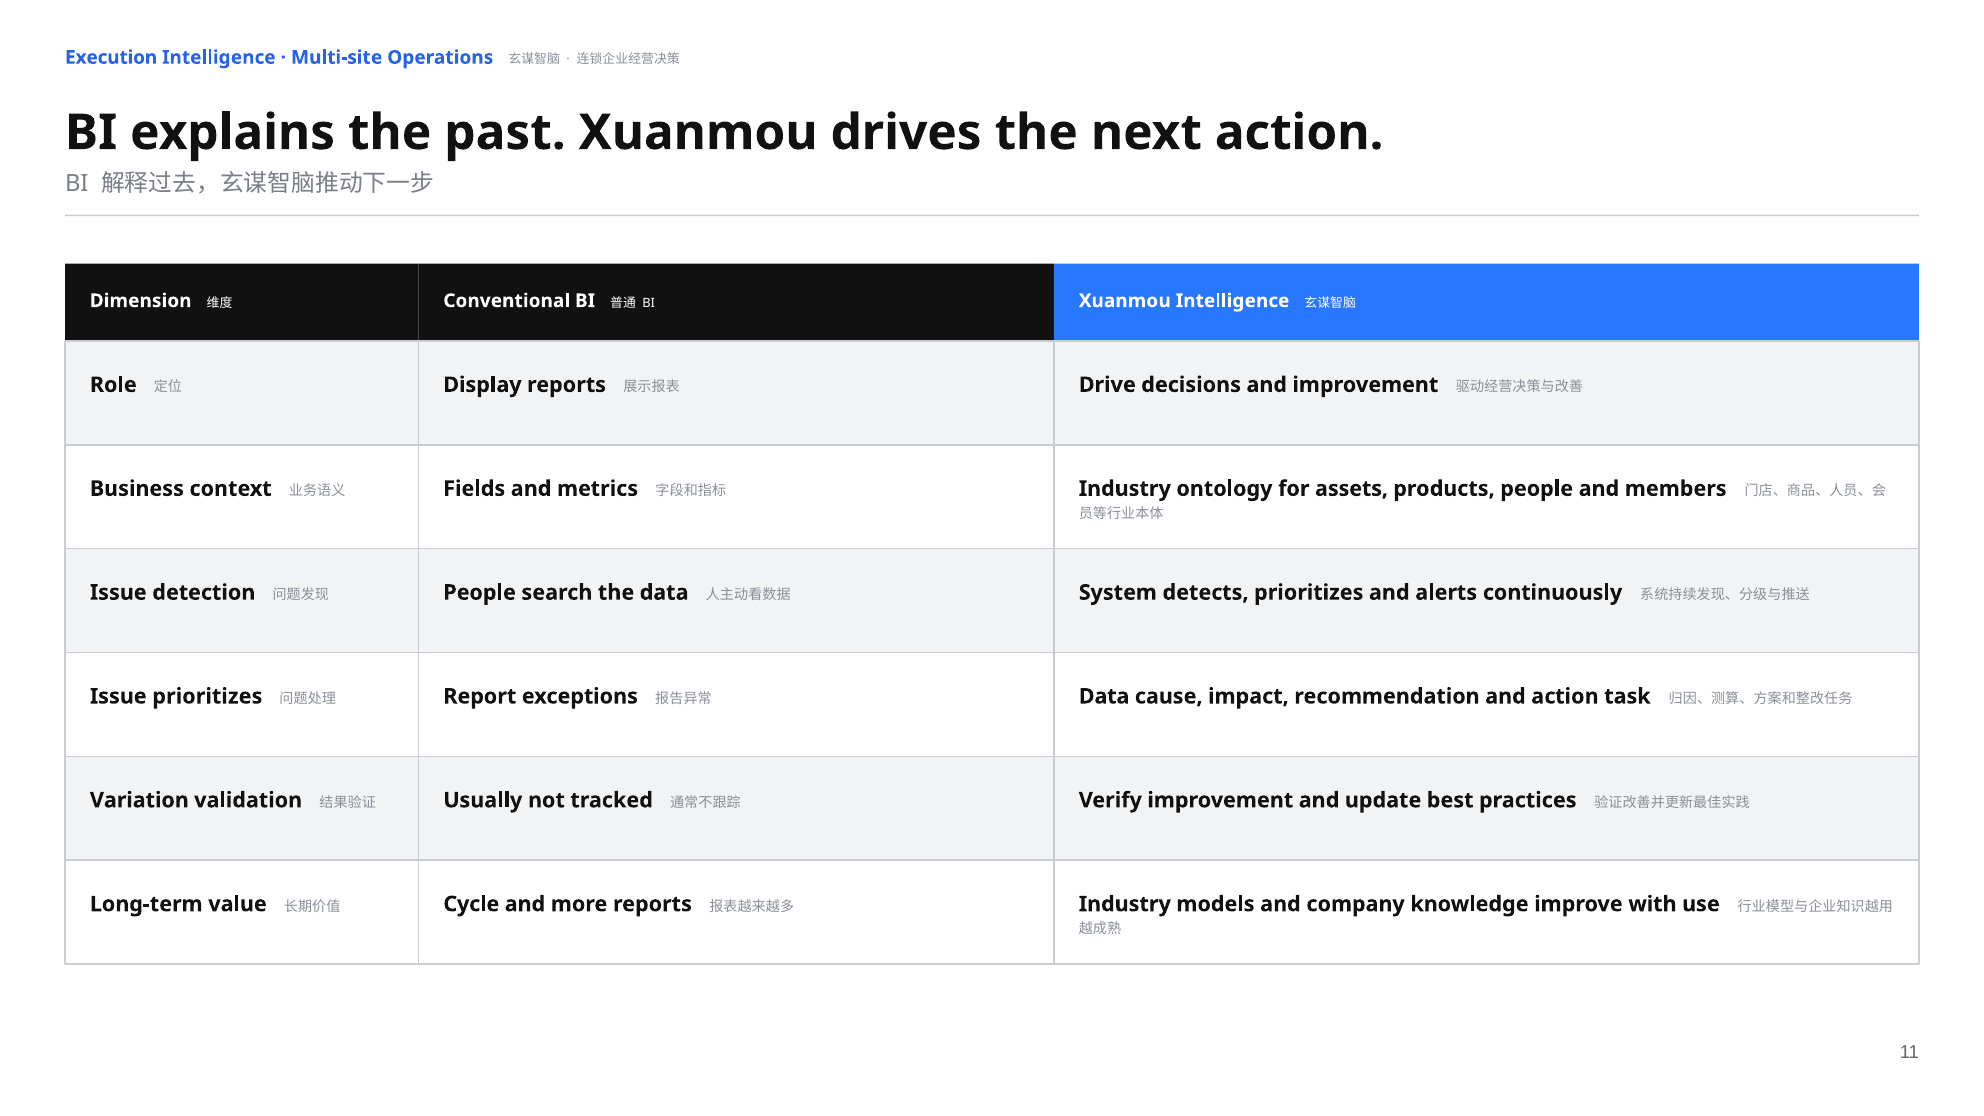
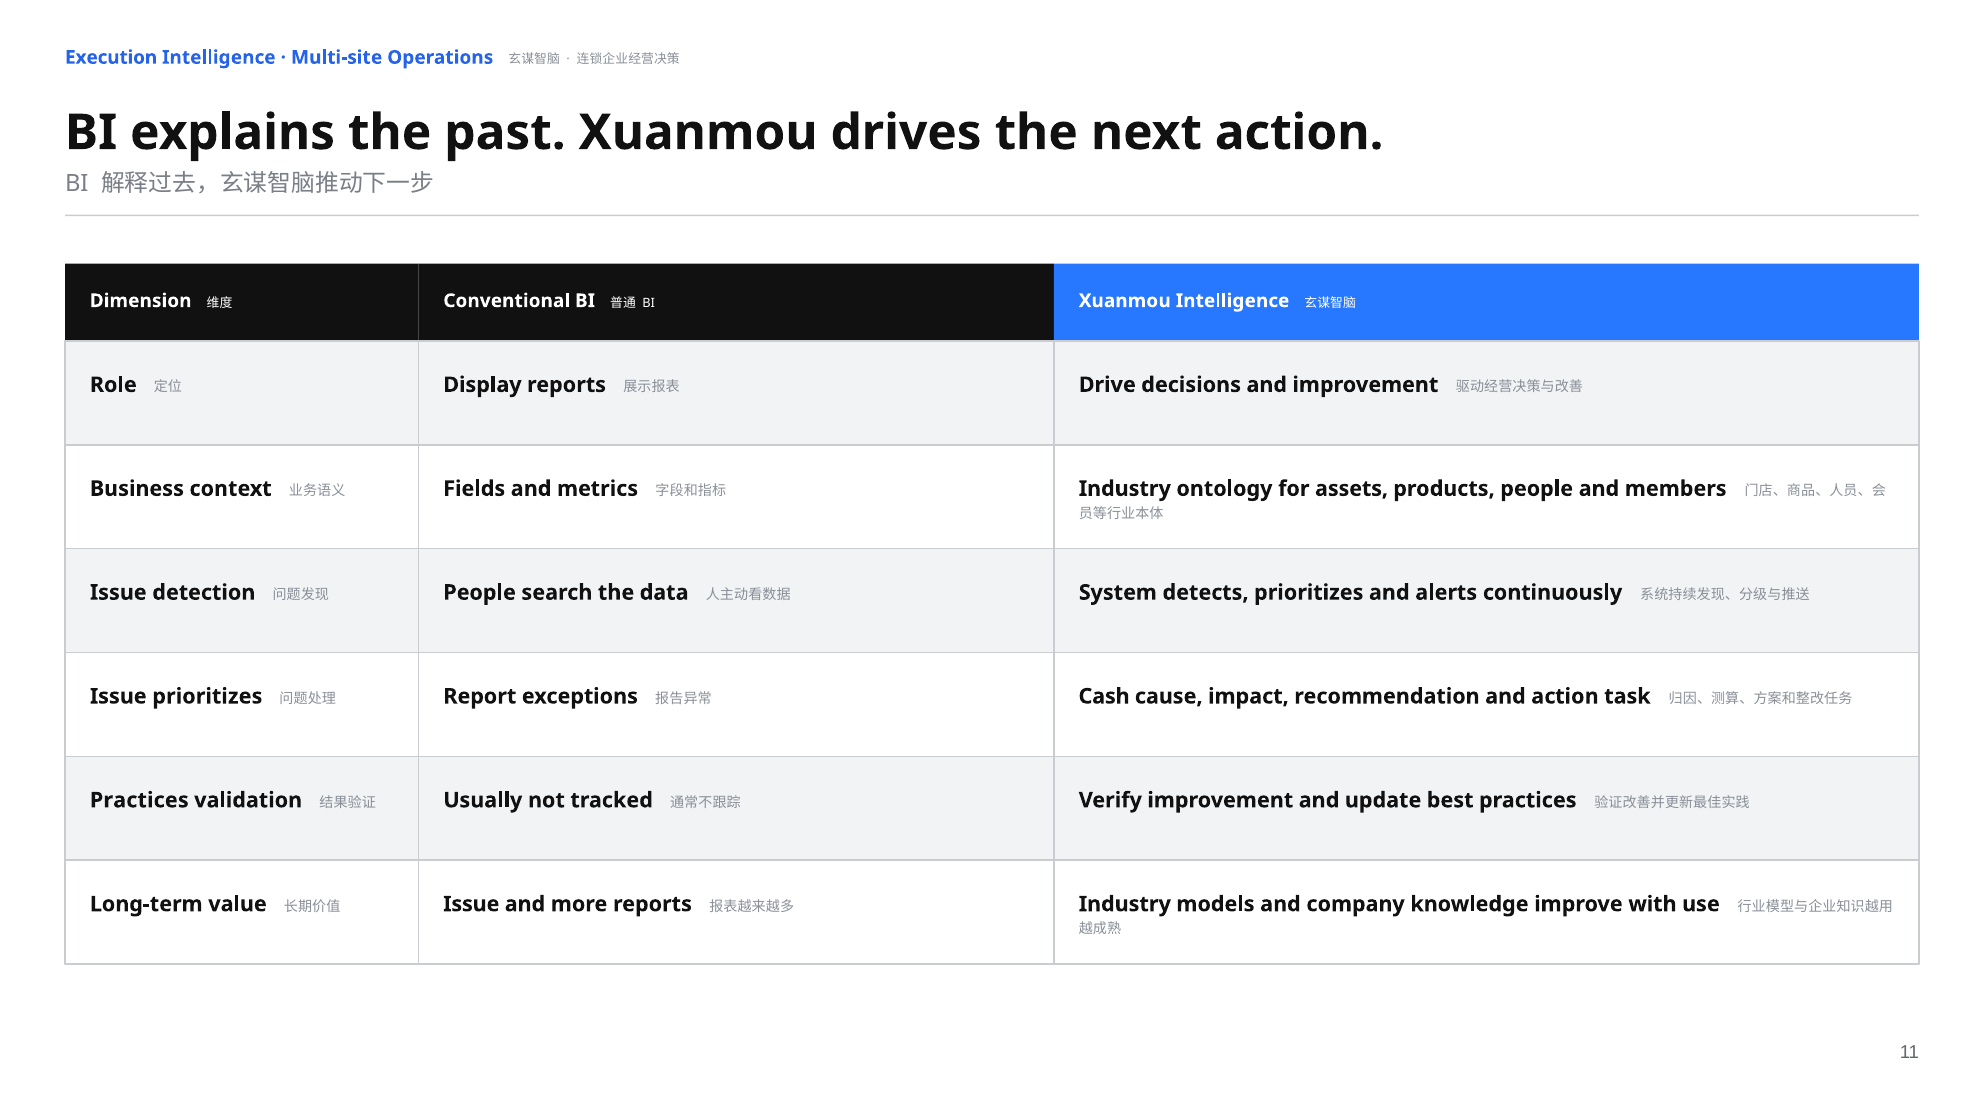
Data at (1104, 696): Data -> Cash
Variation at (139, 800): Variation -> Practices
Cycle at (471, 904): Cycle -> Issue
